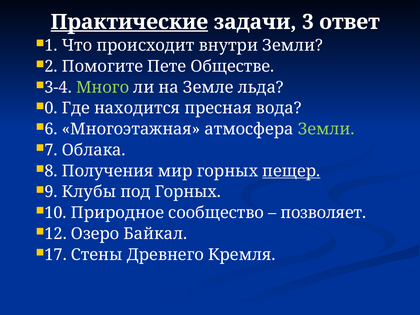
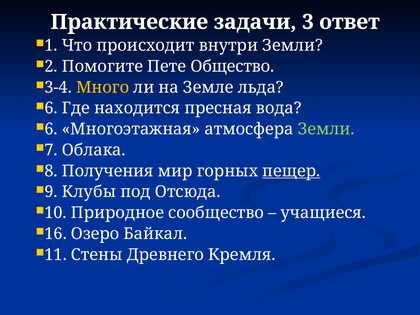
Практические underline: present -> none
Обществе: Обществе -> Общество
Много colour: light green -> yellow
0 at (51, 108): 0 -> 6
под Горных: Горных -> Отсюда
позволяет: позволяет -> учащиеся
12: 12 -> 16
17: 17 -> 11
